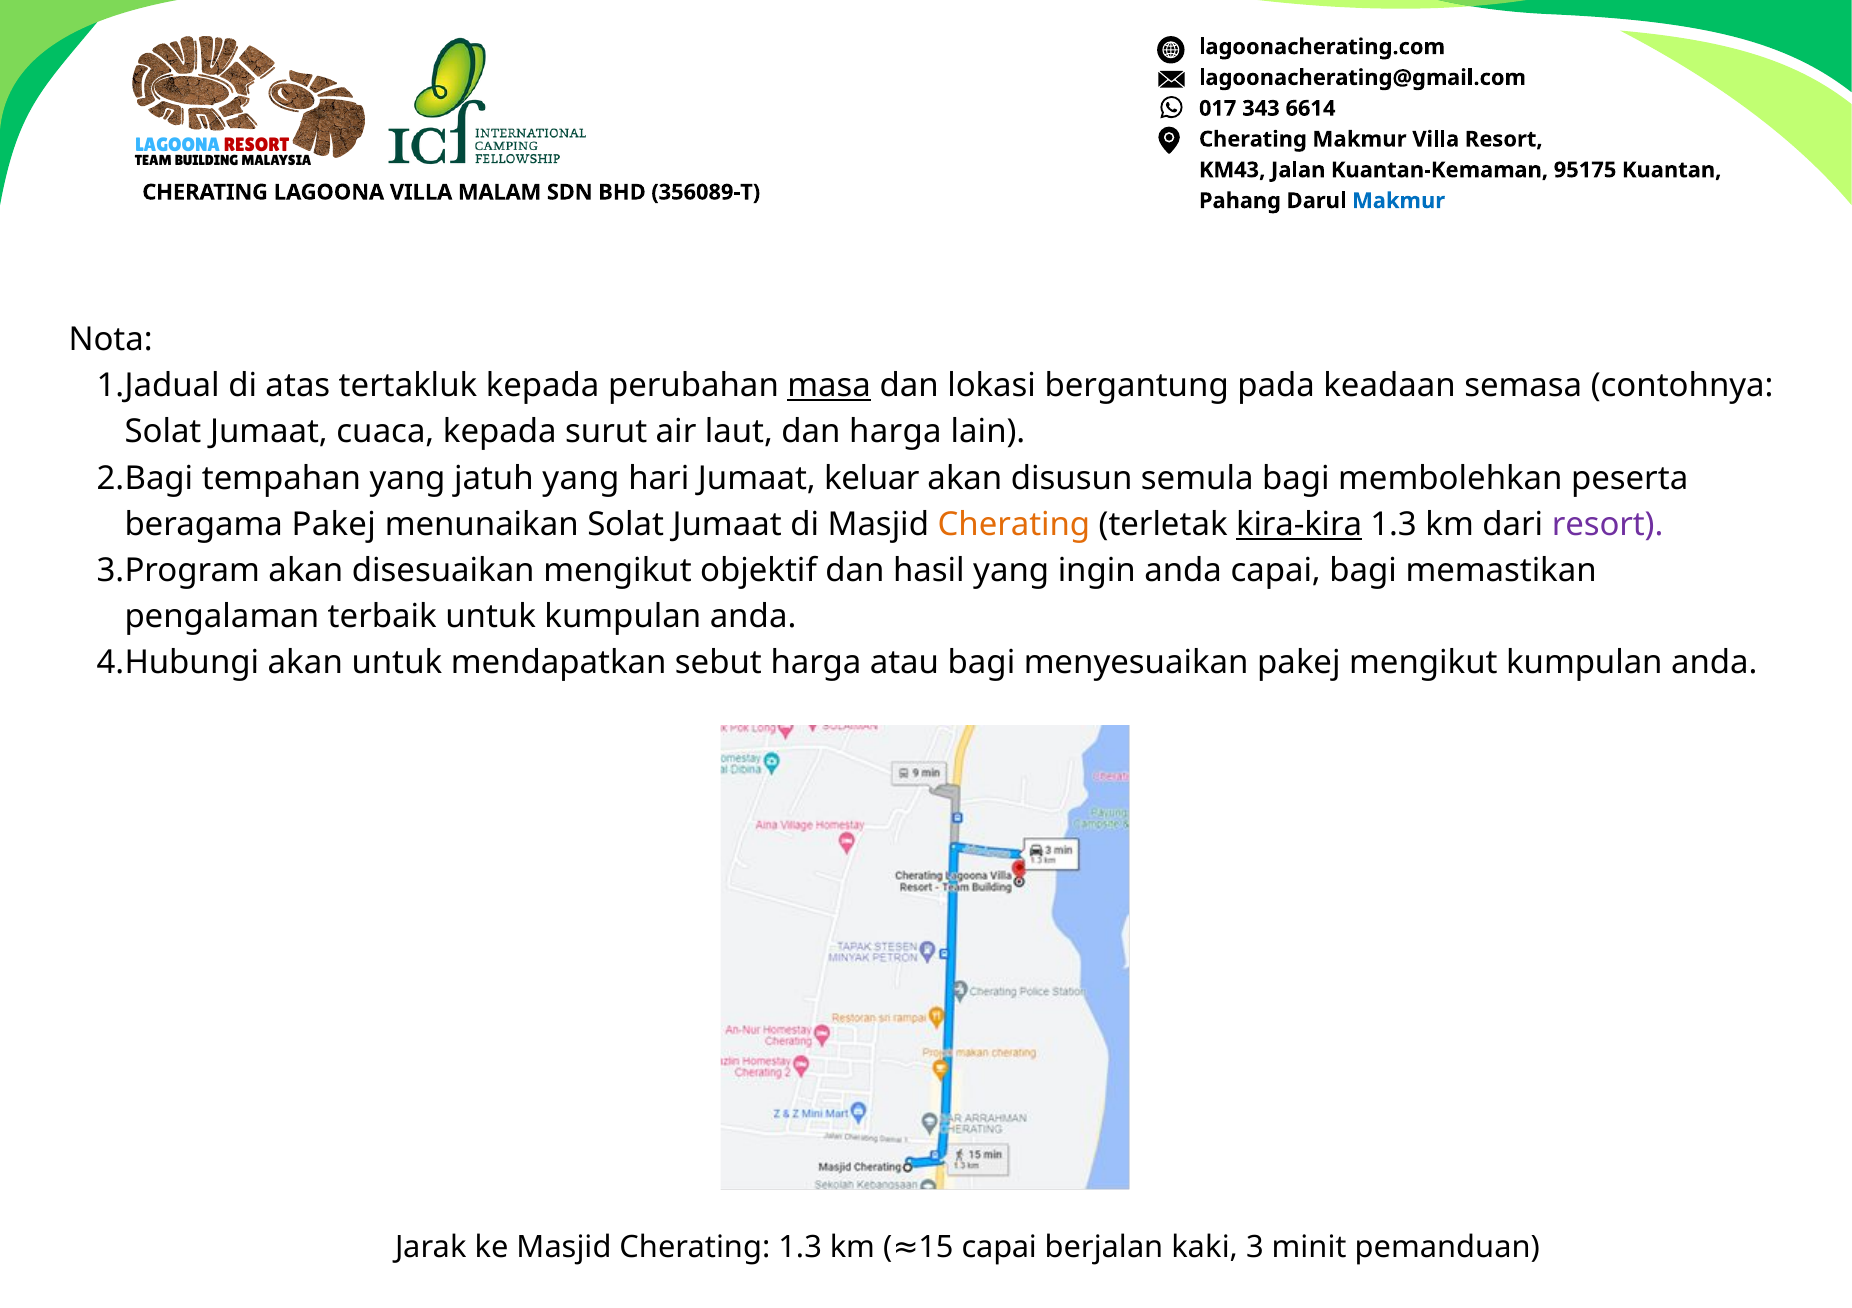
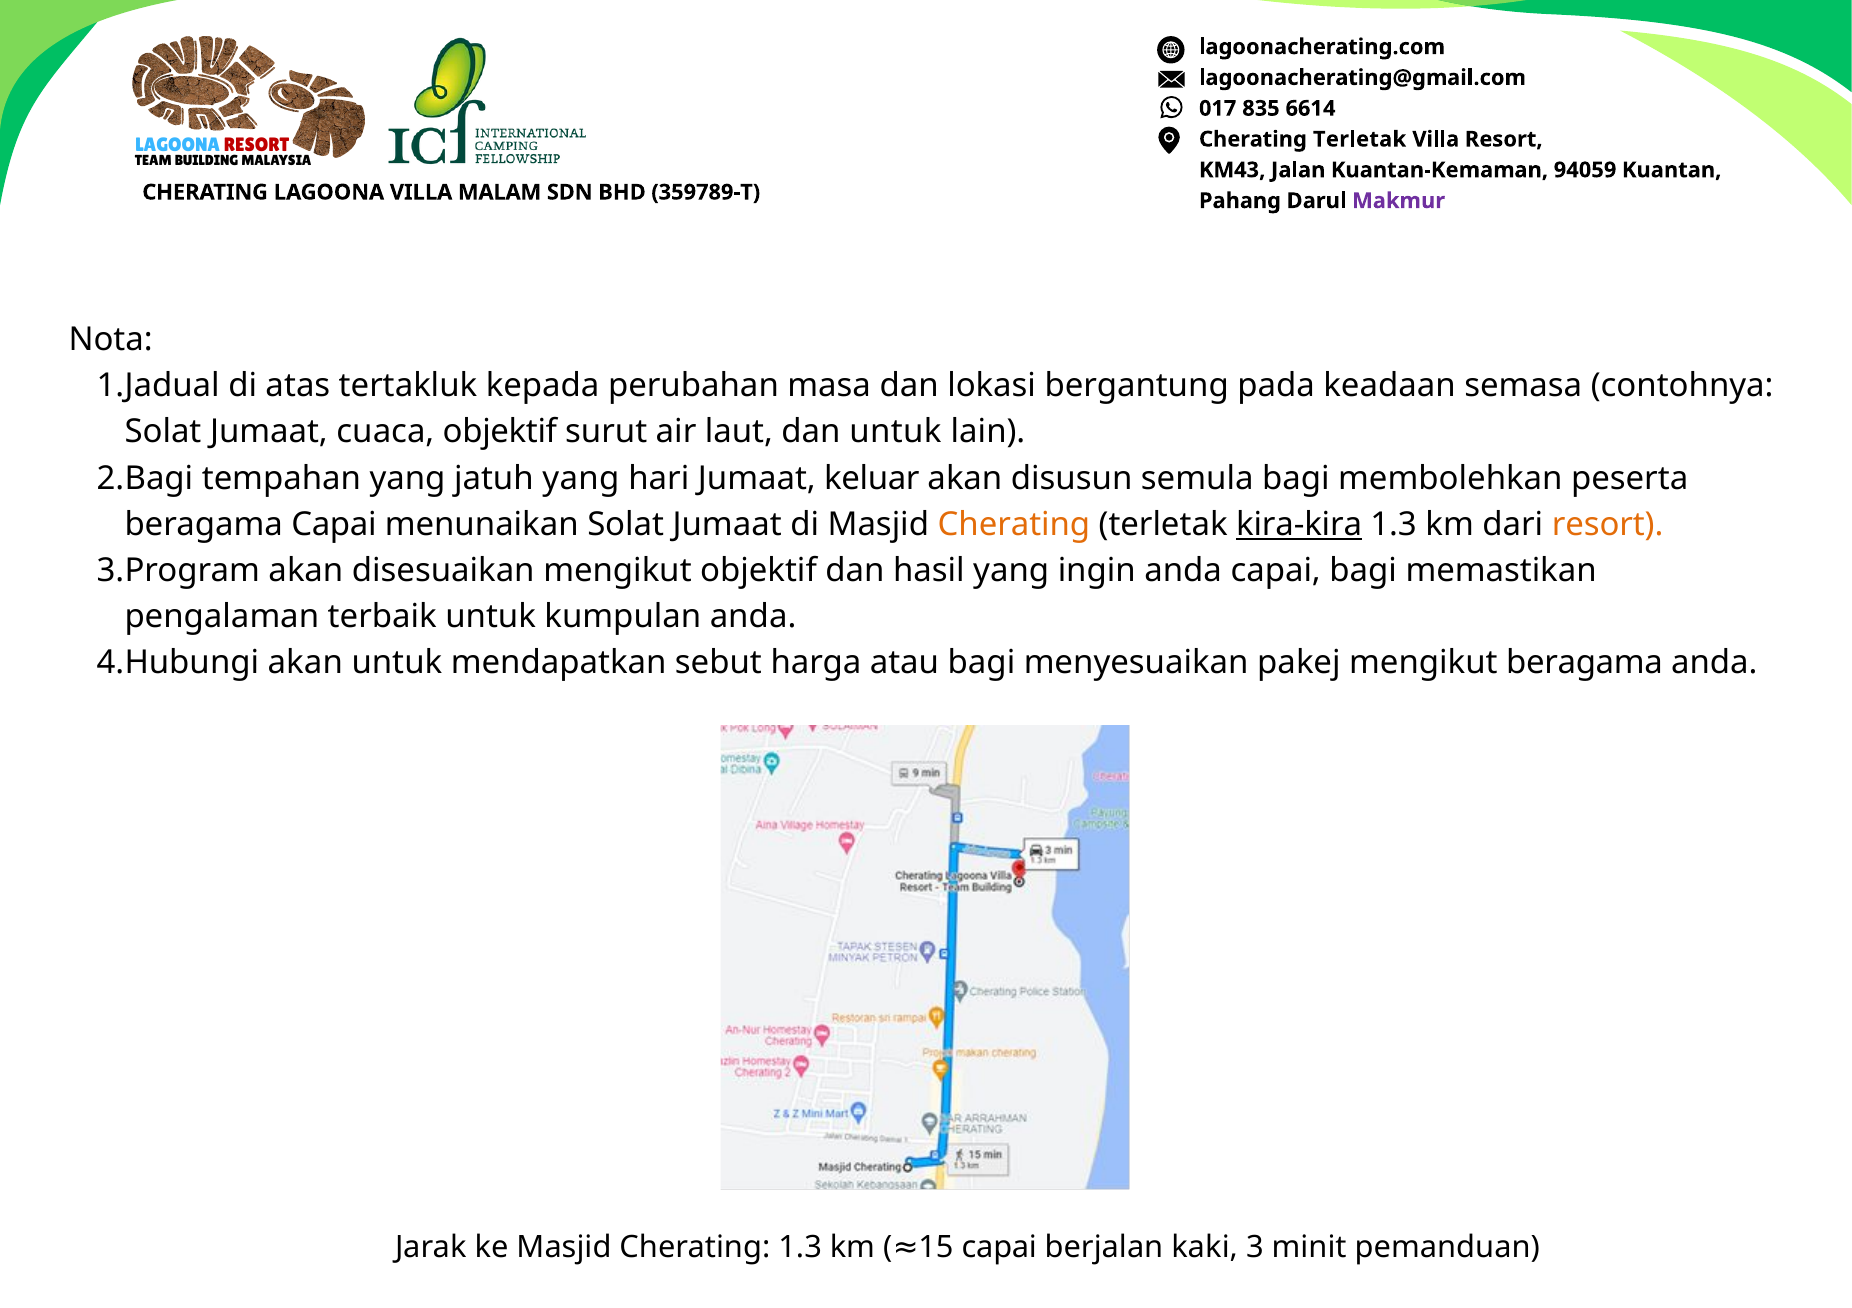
343: 343 -> 835
Makmur at (1360, 139): Makmur -> Terletak
95175: 95175 -> 94059
356089-T: 356089-T -> 359789-T
Makmur at (1399, 201) colour: blue -> purple
masa underline: present -> none
cuaca kepada: kepada -> objektif
dan harga: harga -> untuk
beragama Pakej: Pakej -> Capai
resort at (1608, 525) colour: purple -> orange
mengikut kumpulan: kumpulan -> beragama
